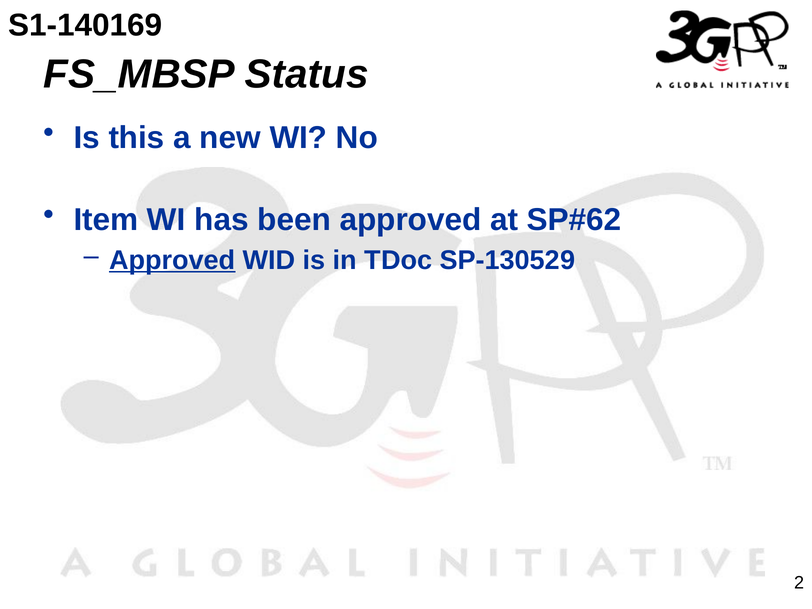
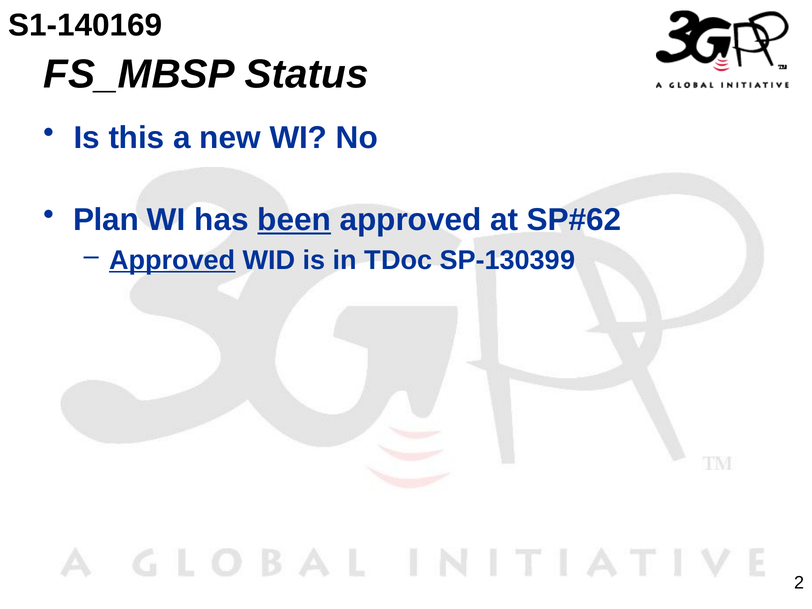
Item: Item -> Plan
been underline: none -> present
SP-130529: SP-130529 -> SP-130399
